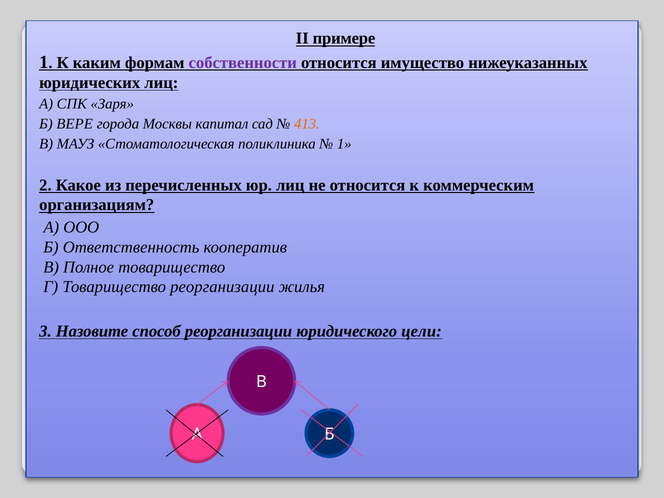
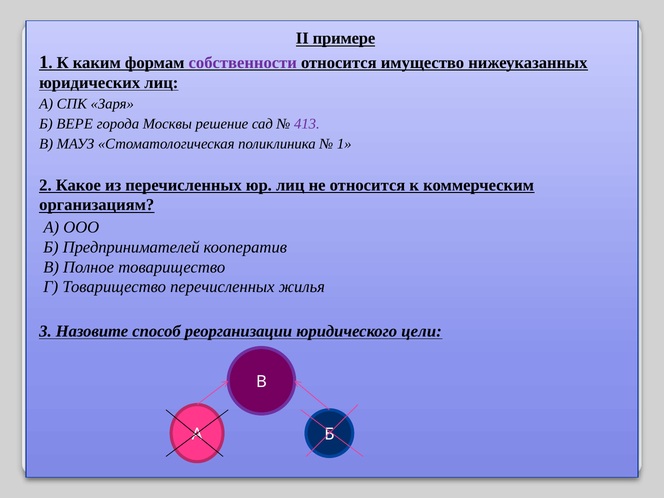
капитал: капитал -> решение
413 colour: orange -> purple
Ответственность: Ответственность -> Предпринимателей
Товарищество реорганизации: реорганизации -> перечисленных
